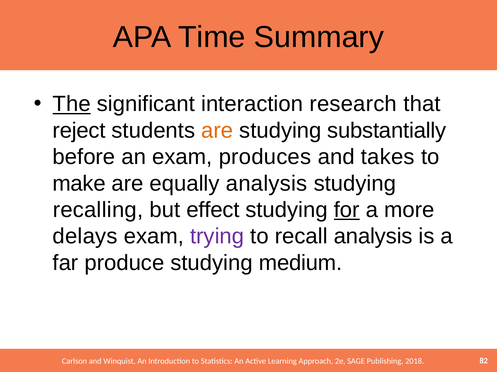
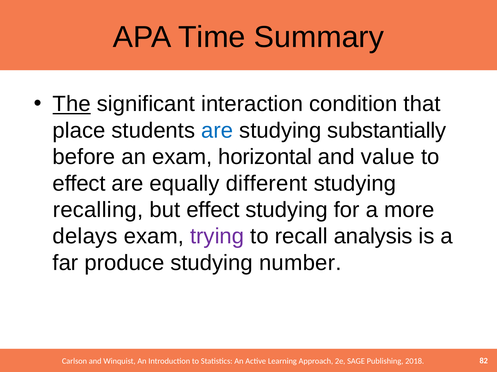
research: research -> condition
reject: reject -> place
are at (217, 131) colour: orange -> blue
produces: produces -> horizontal
takes: takes -> value
make at (79, 184): make -> effect
equally analysis: analysis -> different
for underline: present -> none
medium: medium -> number
